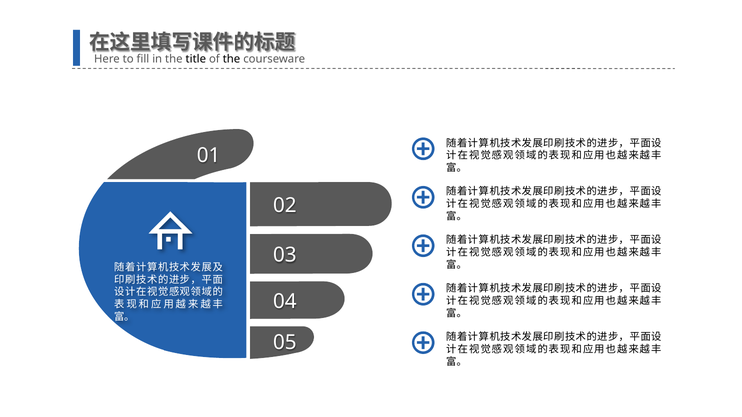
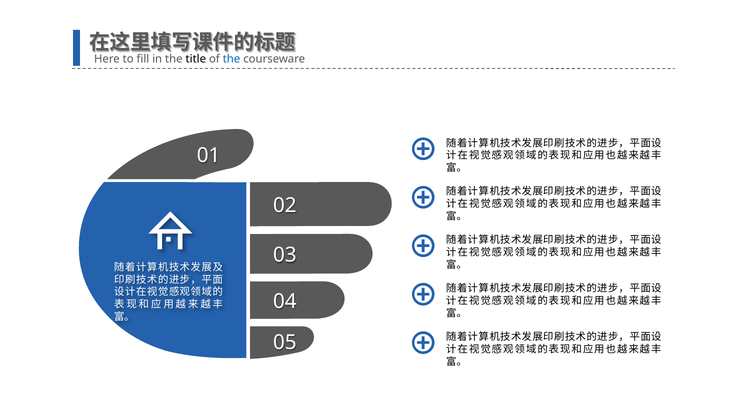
the at (232, 59) colour: black -> blue
